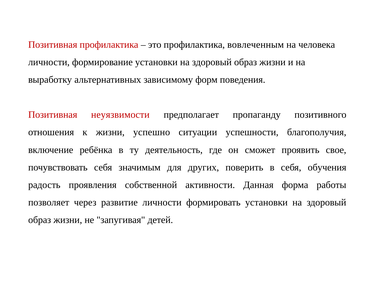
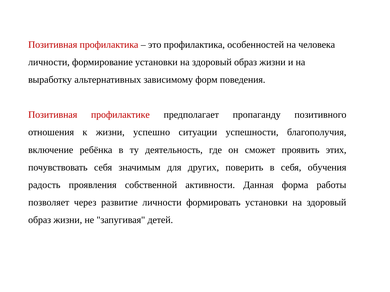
вовлеченным: вовлеченным -> особенностей
неуязвимости: неуязвимости -> профилактике
свое: свое -> этих
